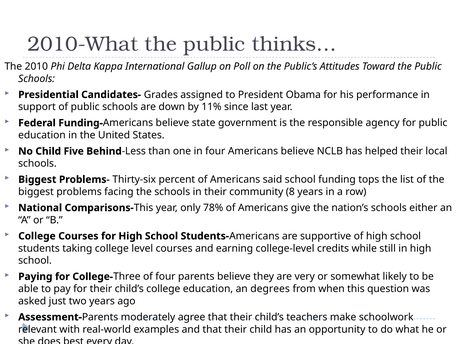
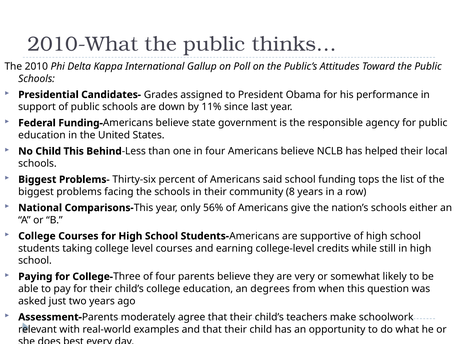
Child Five: Five -> This
78%: 78% -> 56%
